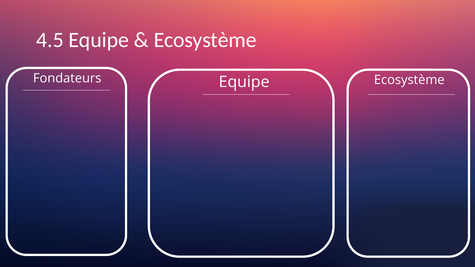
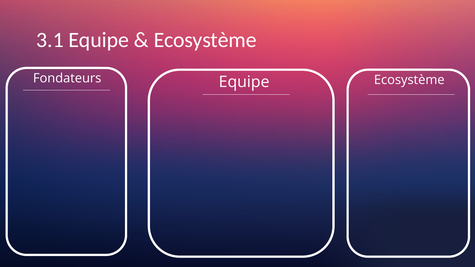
4.5: 4.5 -> 3.1
